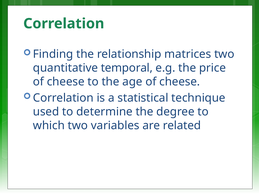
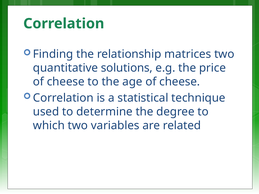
temporal: temporal -> solutions
